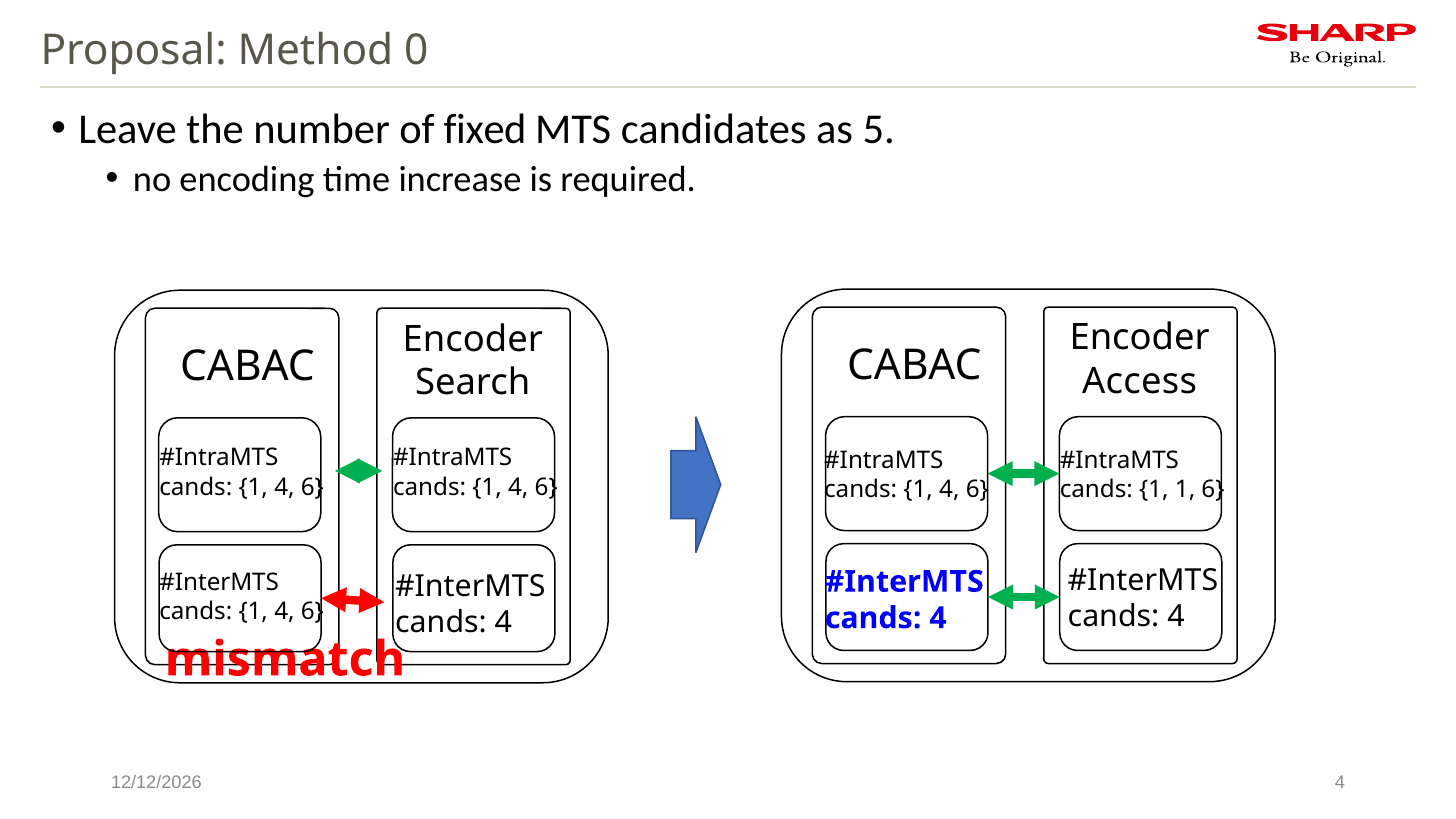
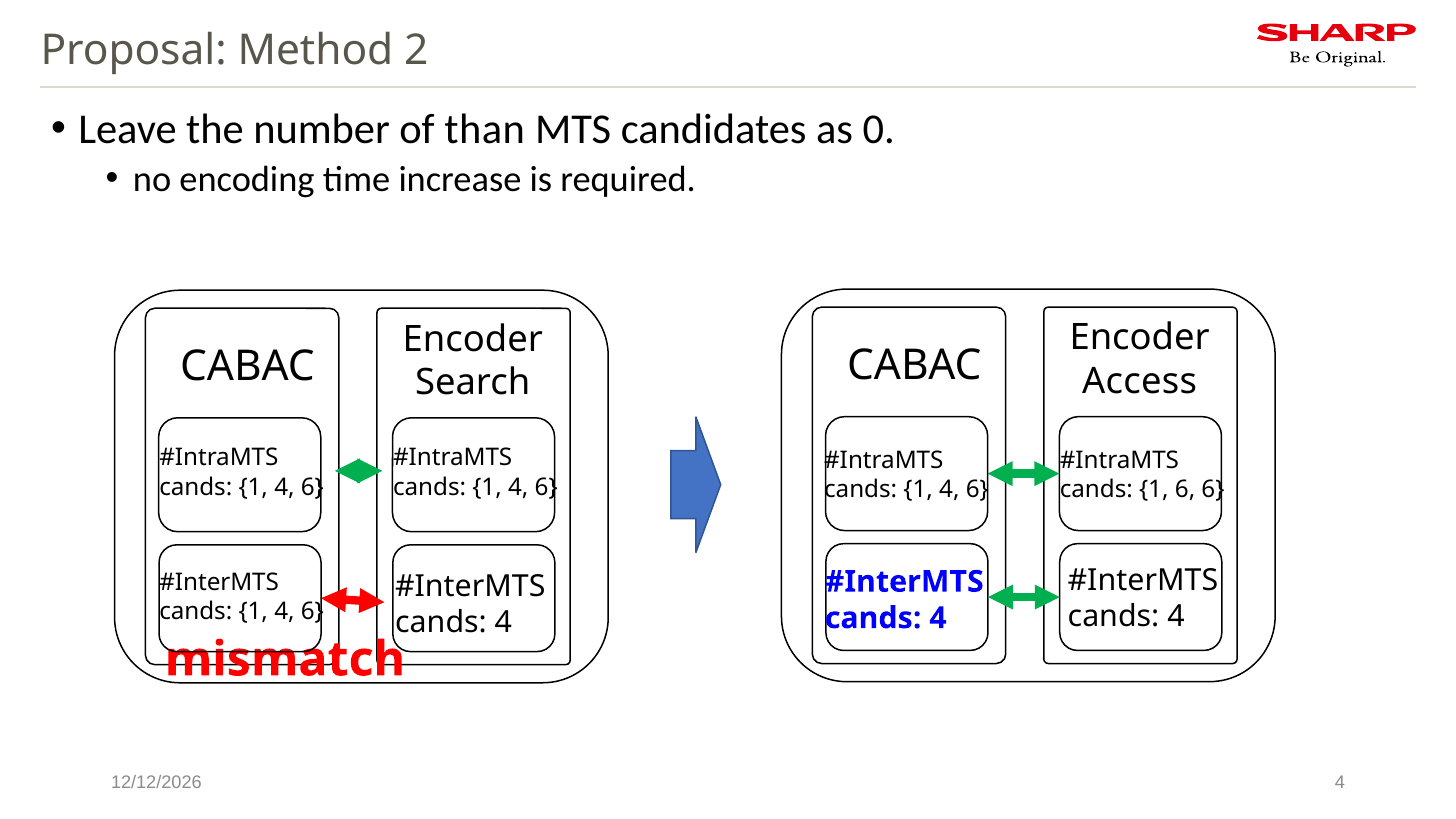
0: 0 -> 2
fixed: fixed -> than
5: 5 -> 0
1 1: 1 -> 6
